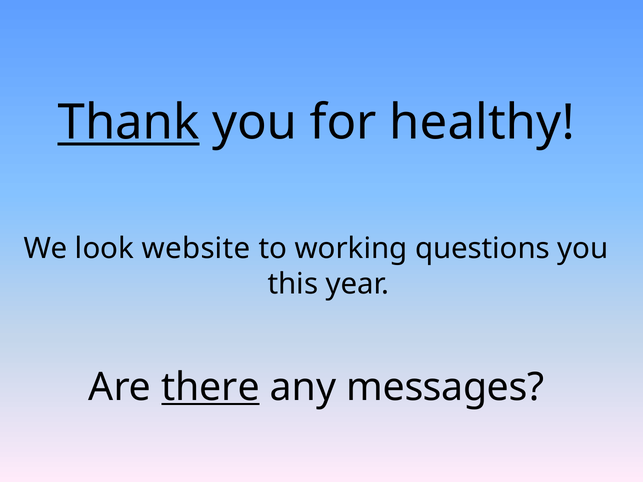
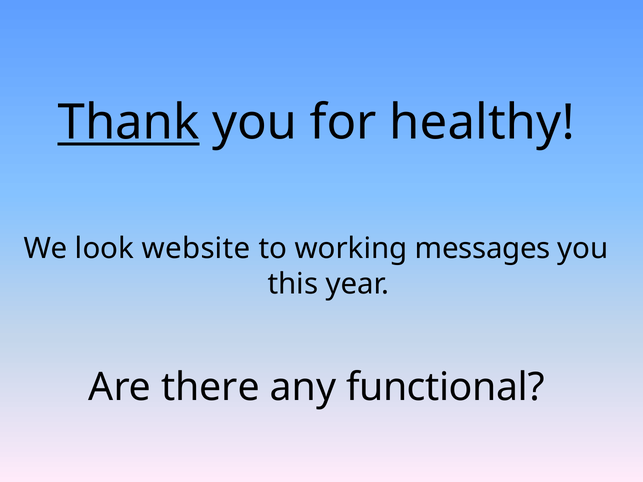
questions: questions -> messages
there underline: present -> none
messages: messages -> functional
